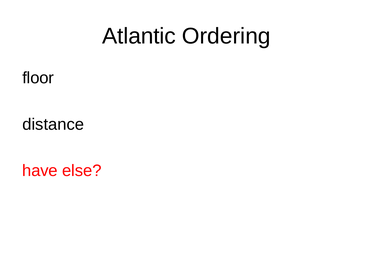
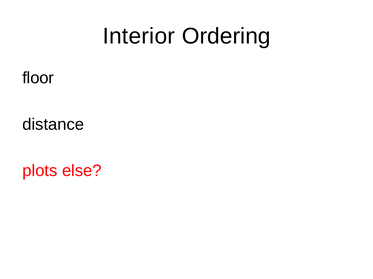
Atlantic: Atlantic -> Interior
have: have -> plots
